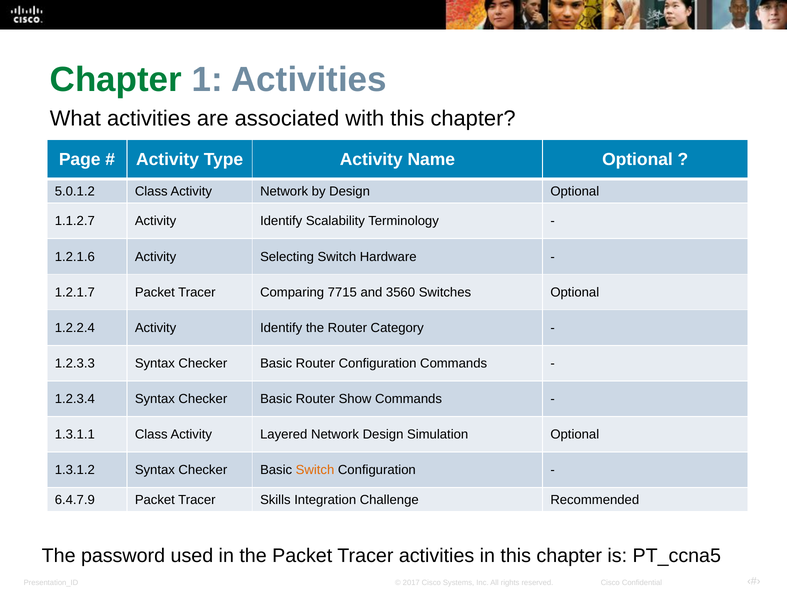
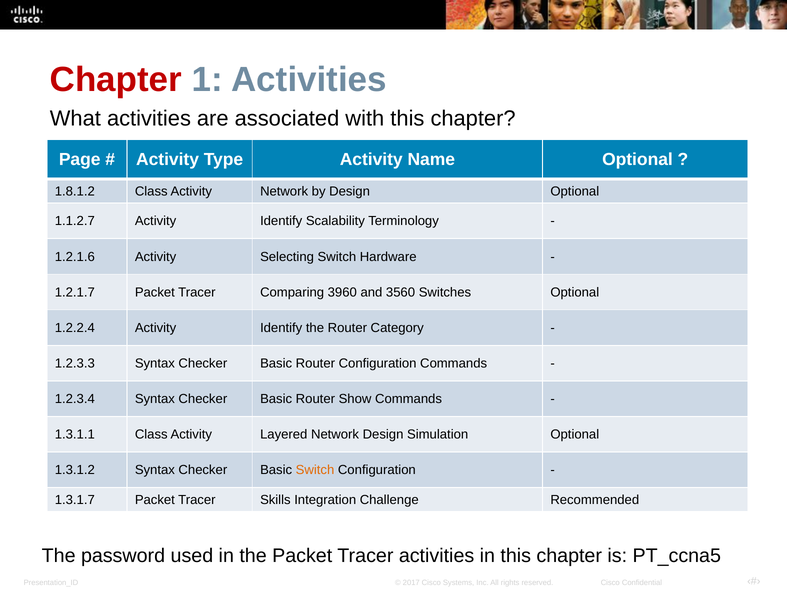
Chapter at (116, 80) colour: green -> red
5.0.1.2: 5.0.1.2 -> 1.8.1.2
7715: 7715 -> 3960
6.4.7.9: 6.4.7.9 -> 1.3.1.7
